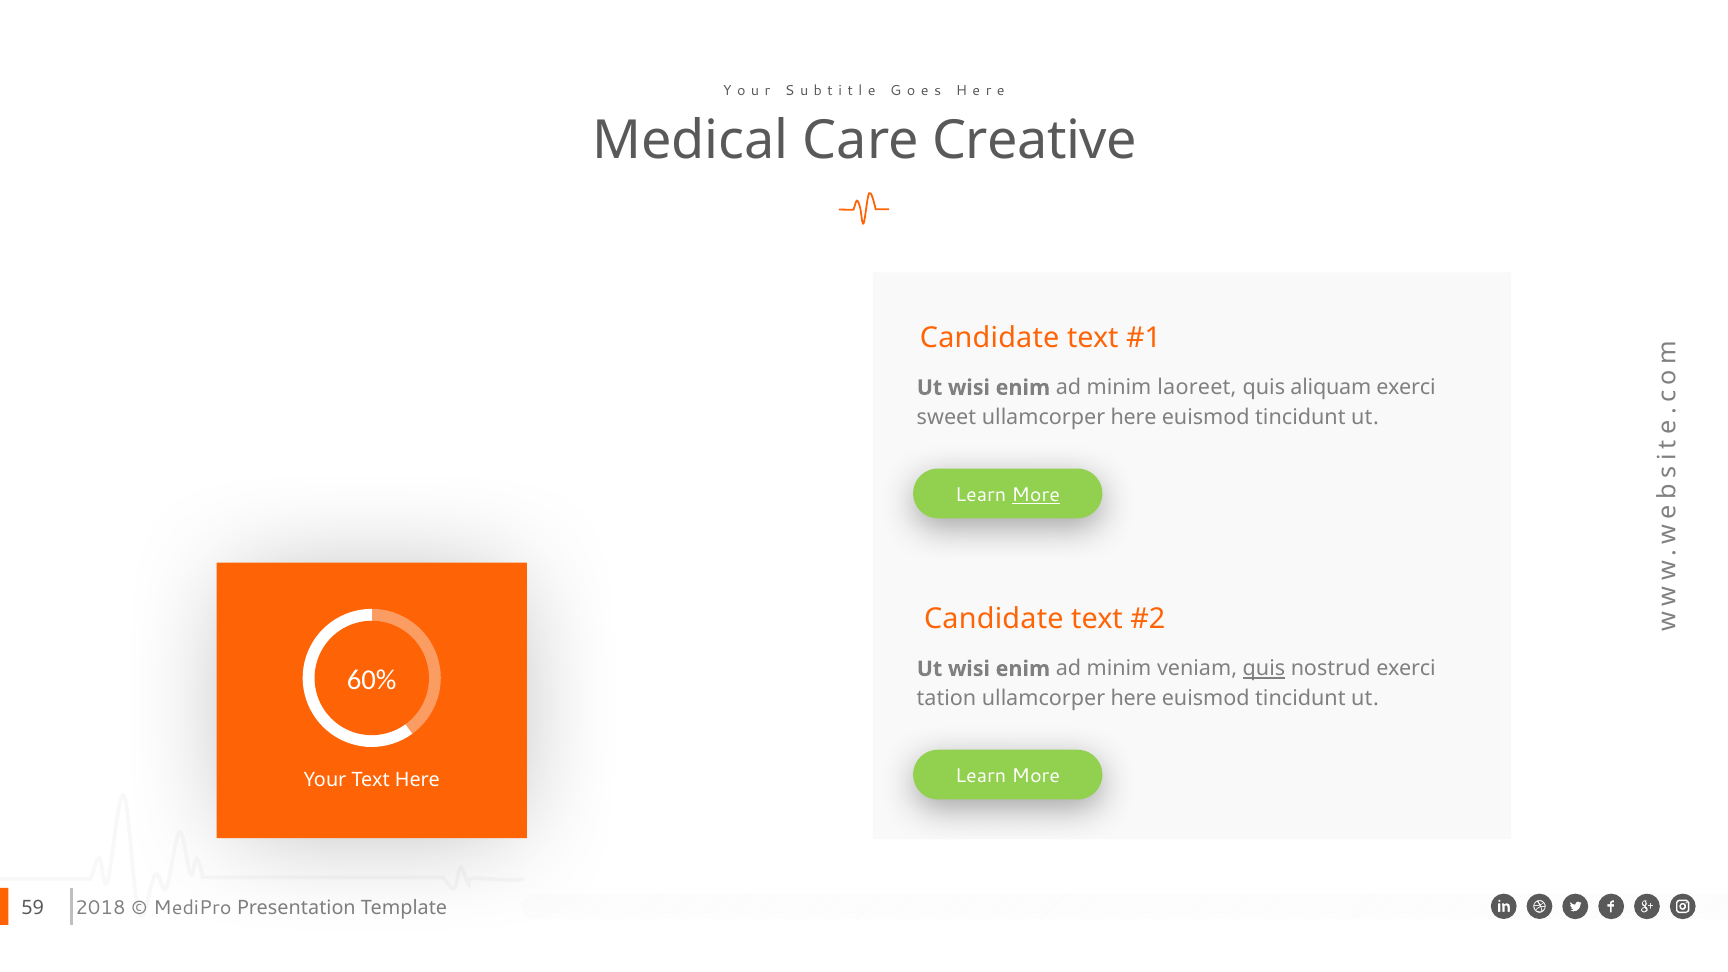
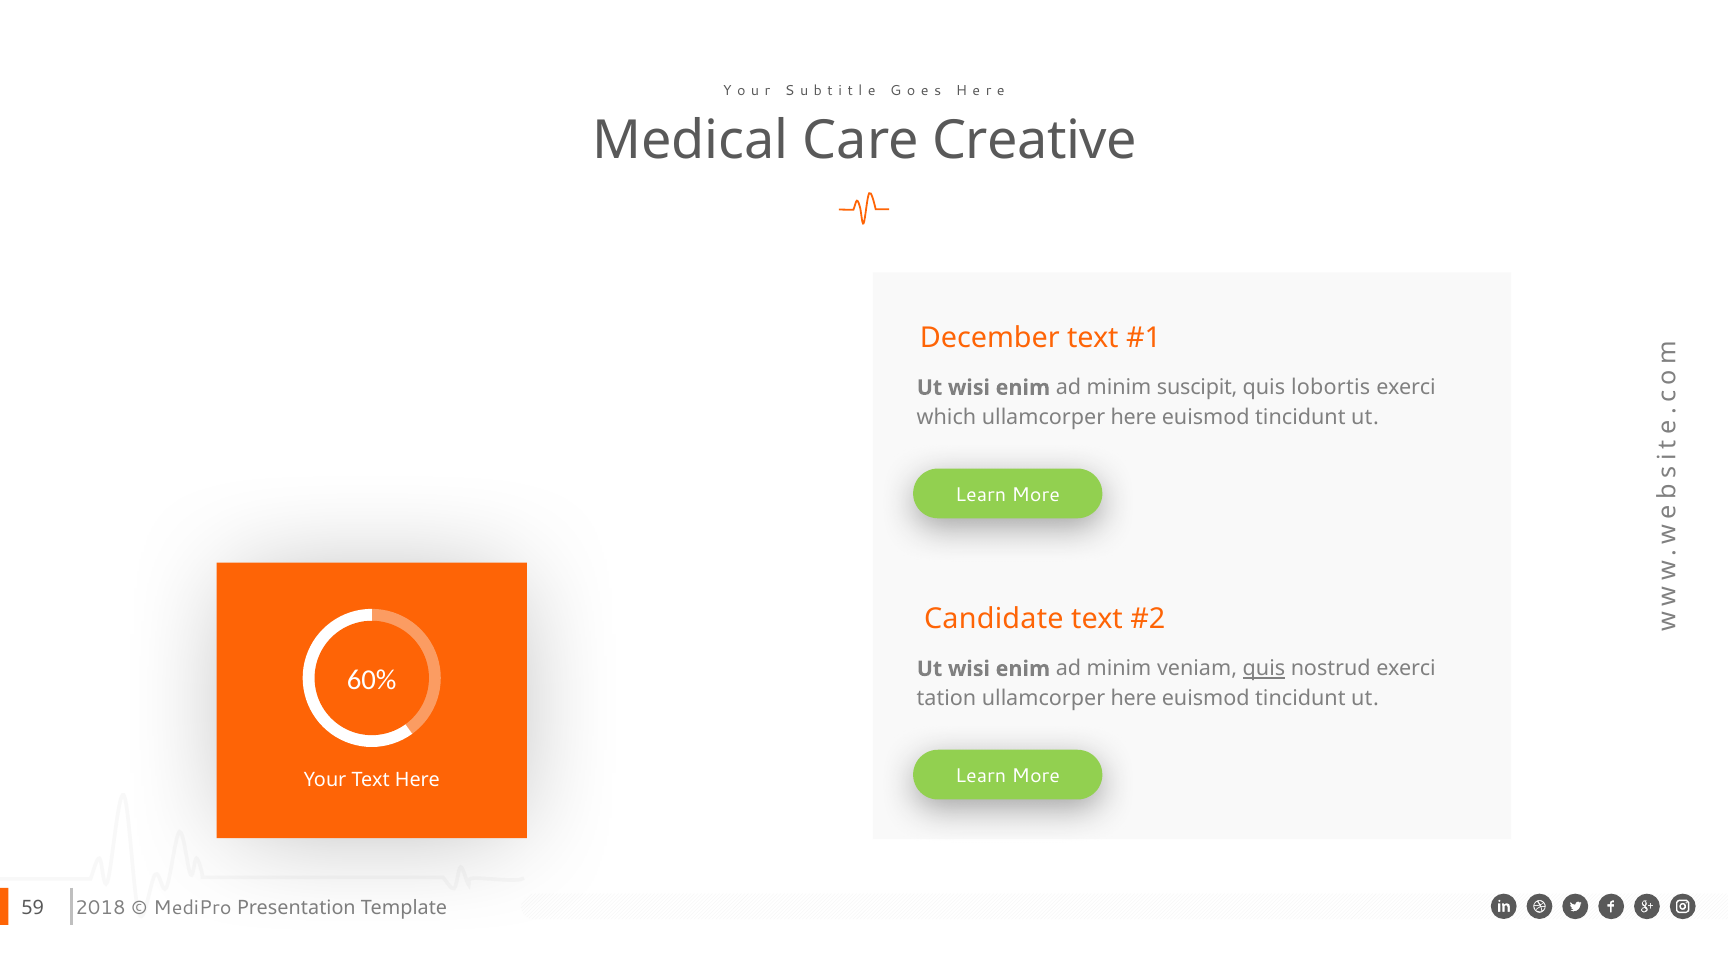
Candidate at (990, 338): Candidate -> December
laoreet: laoreet -> suscipit
aliquam: aliquam -> lobortis
sweet: sweet -> which
More at (1036, 495) underline: present -> none
